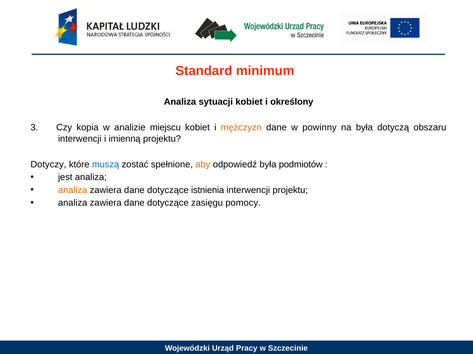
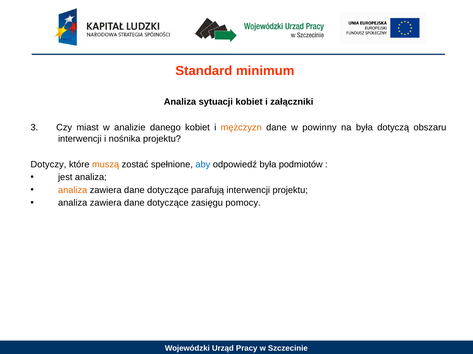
określony: określony -> załączniki
kopia: kopia -> miast
miejscu: miejscu -> danego
imienną: imienną -> nośnika
muszą colour: blue -> orange
aby colour: orange -> blue
istnienia: istnienia -> parafują
